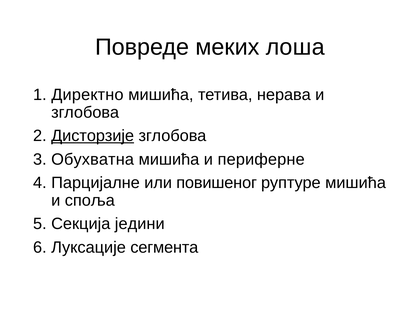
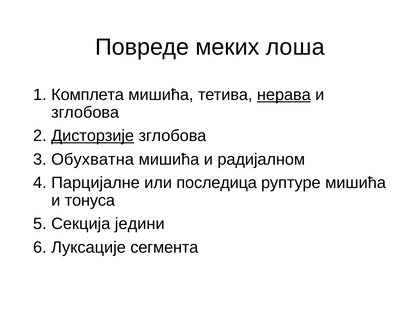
Директно: Директно -> Комплета
нерава underline: none -> present
периферне: периферне -> радијалном
повишеног: повишеног -> последица
споља: споља -> тонуса
